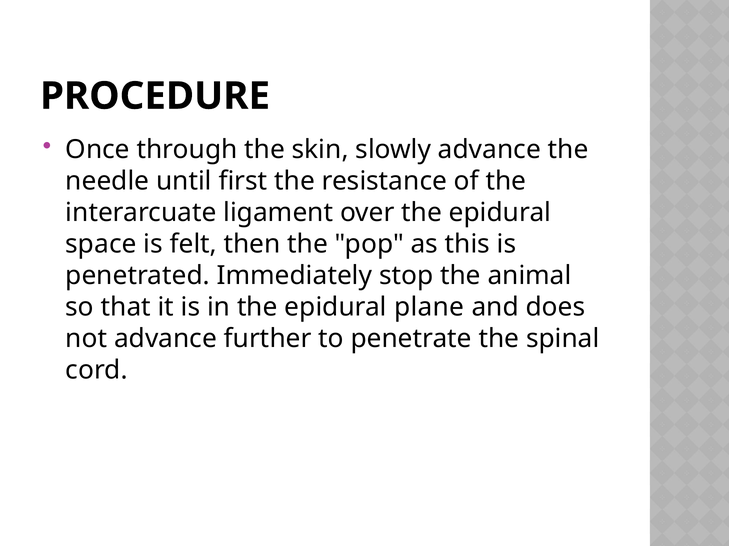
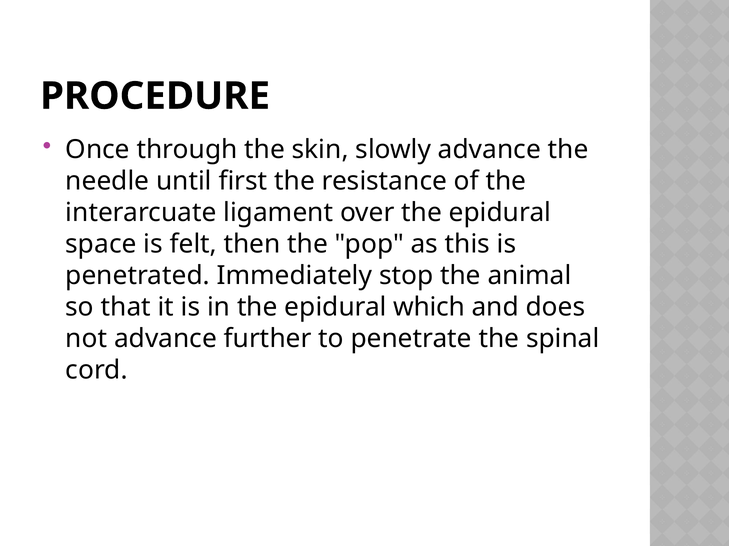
plane: plane -> which
